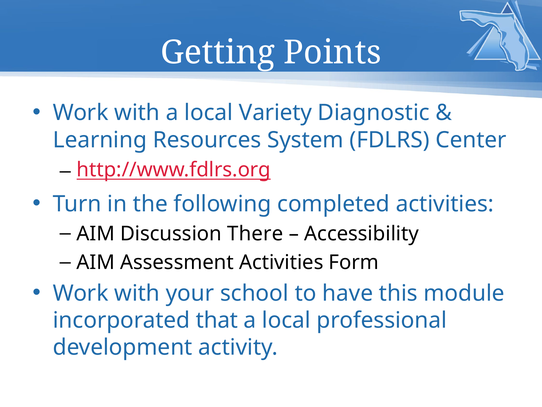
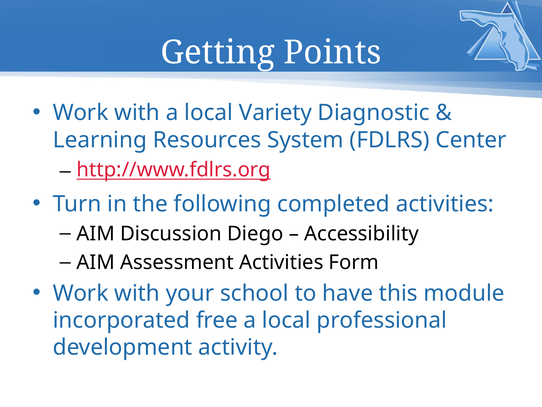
There: There -> Diego
that: that -> free
